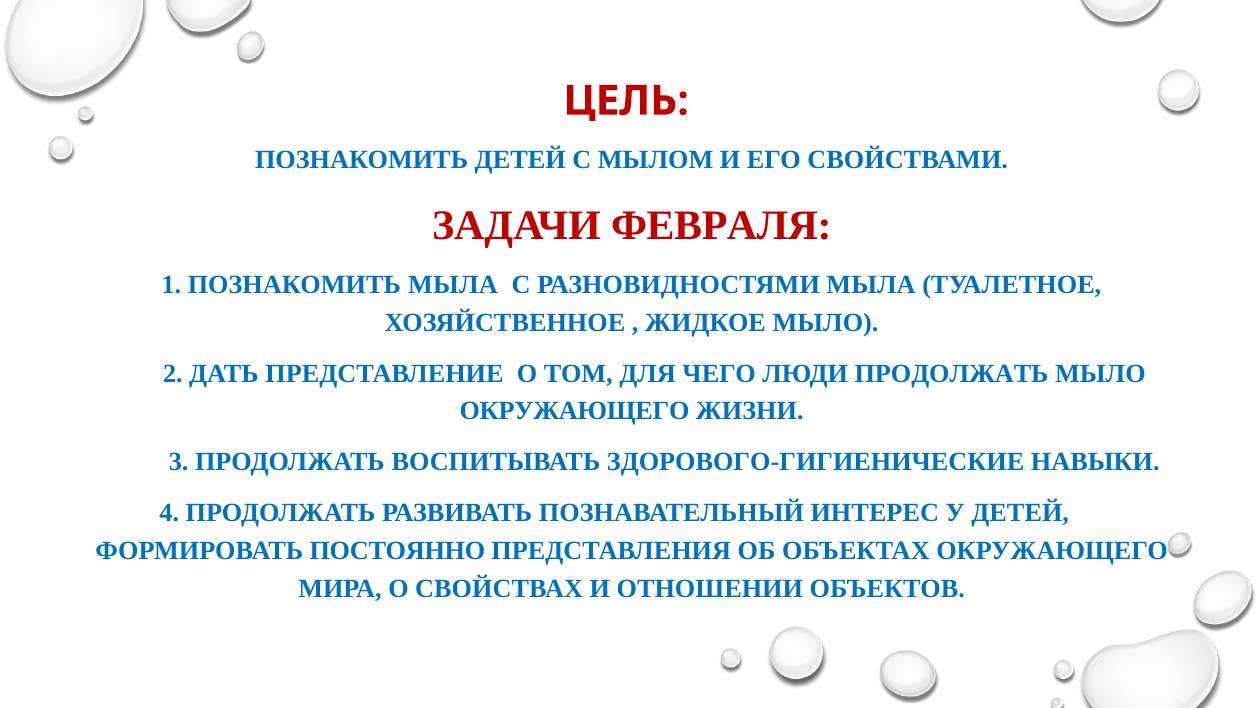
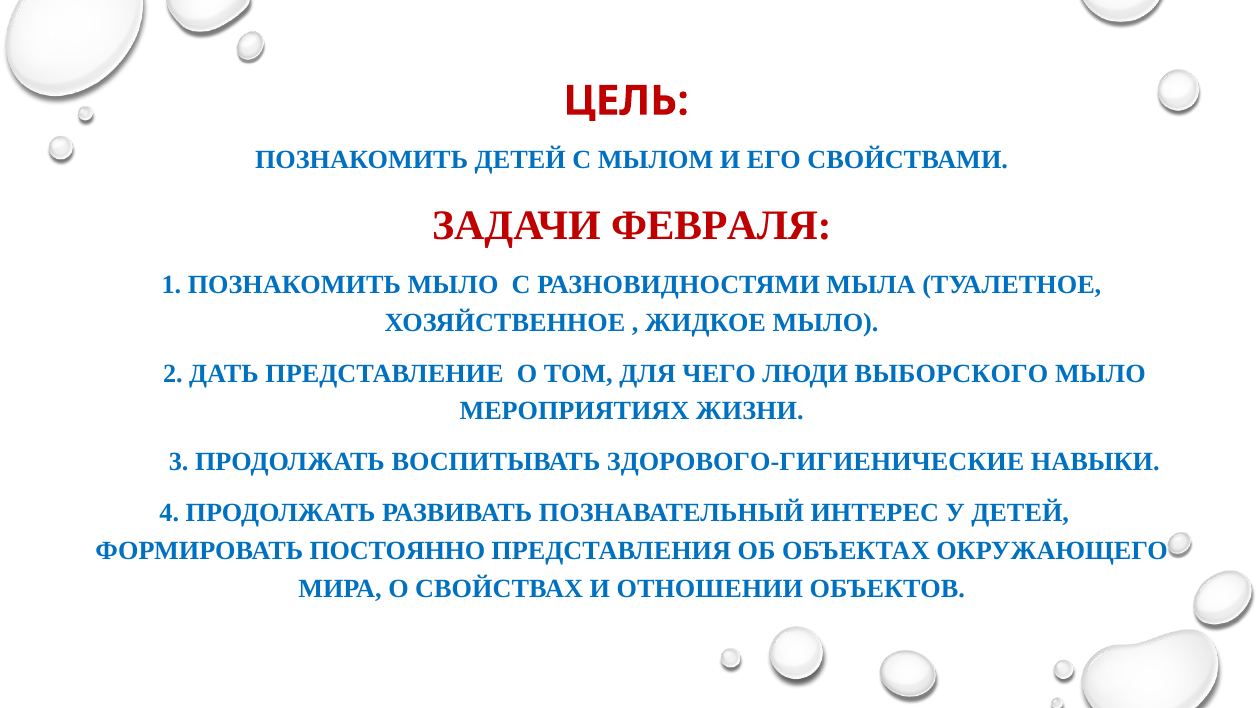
ПОЗНАКОМИТЬ МЫЛА: МЫЛА -> МЫЛО
ЛЮДИ ПРОДОЛЖАТЬ: ПРОДОЛЖАТЬ -> ВЫБОРСКОГО
ОКРУЖАЮЩЕГО at (575, 411): ОКРУЖАЮЩЕГО -> МЕРОПРИЯТИЯХ
